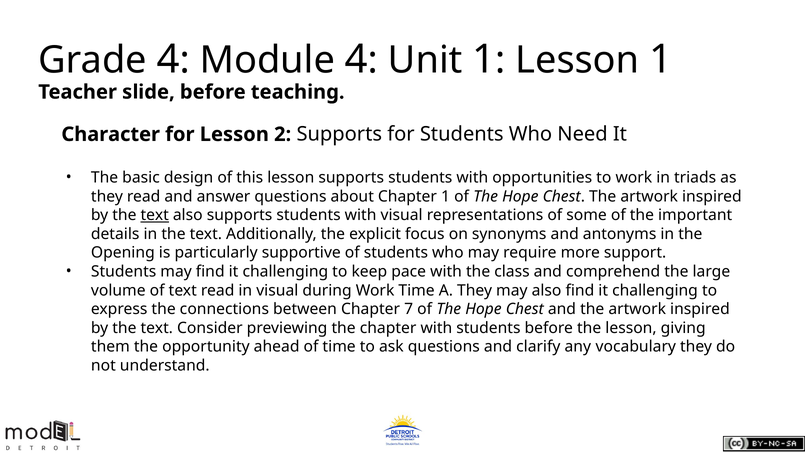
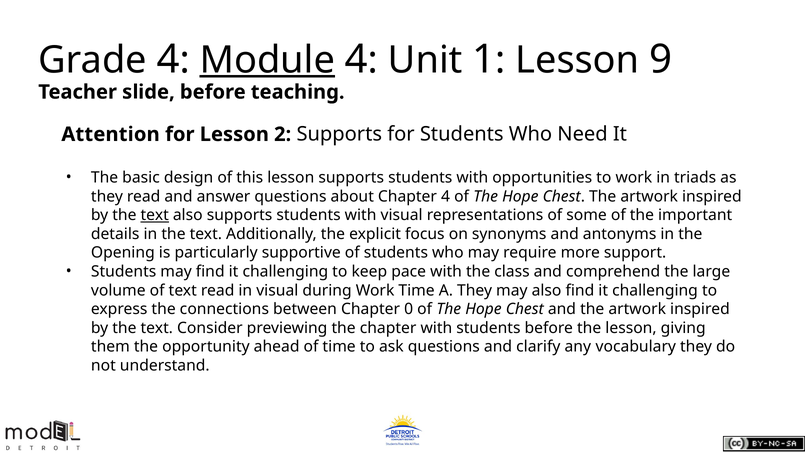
Module underline: none -> present
Lesson 1: 1 -> 9
Character: Character -> Attention
Chapter 1: 1 -> 4
7: 7 -> 0
